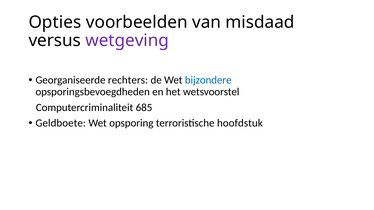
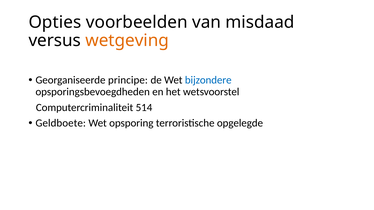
wetgeving colour: purple -> orange
rechters: rechters -> principe
685: 685 -> 514
hoofdstuk: hoofdstuk -> opgelegde
